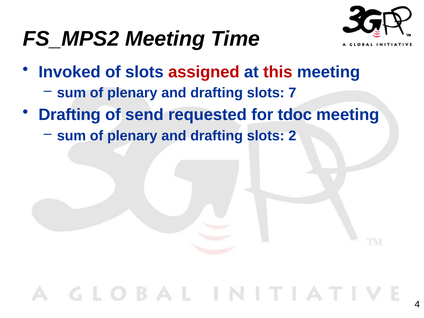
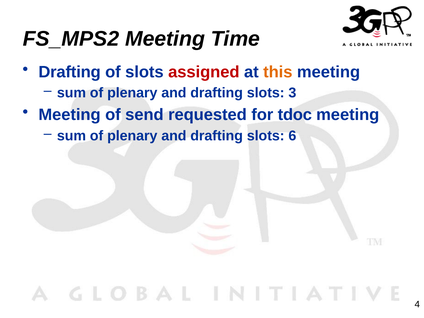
Invoked at (70, 72): Invoked -> Drafting
this colour: red -> orange
7: 7 -> 3
Drafting at (70, 115): Drafting -> Meeting
2: 2 -> 6
